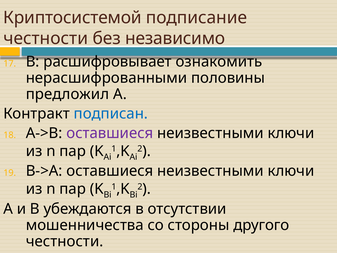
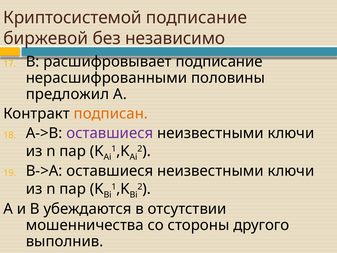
честности at (46, 38): честности -> биржевой
расшифровывает ознакомить: ознакомить -> подписание
подписан colour: blue -> orange
честности at (65, 241): честности -> выполнив
